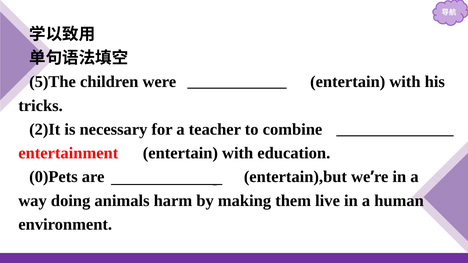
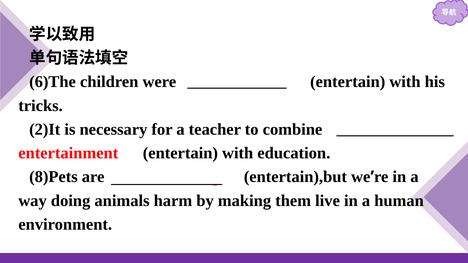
5)The: 5)The -> 6)The
0)Pets: 0)Pets -> 8)Pets
